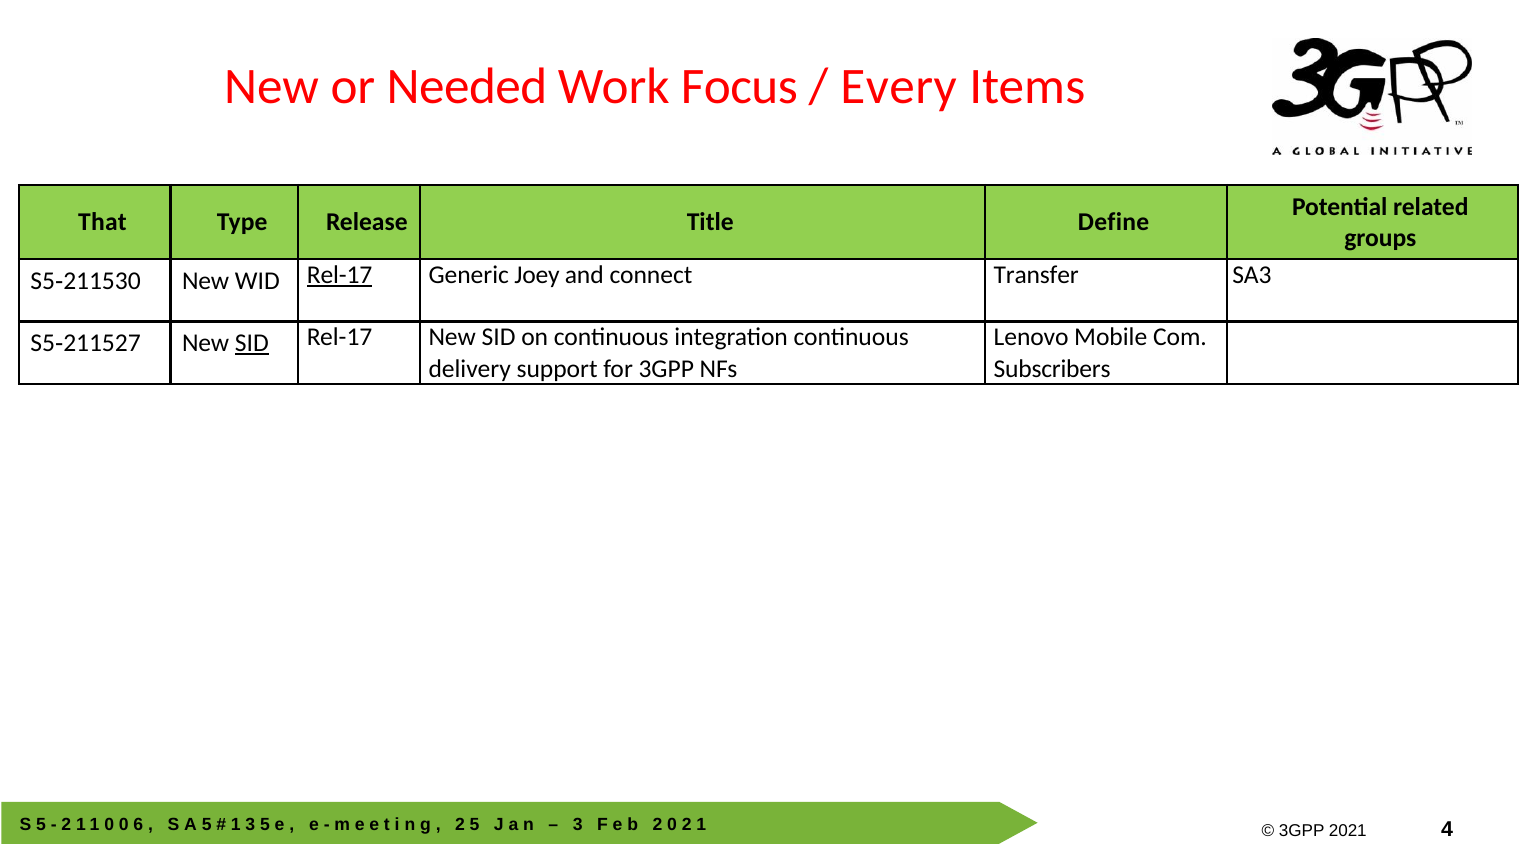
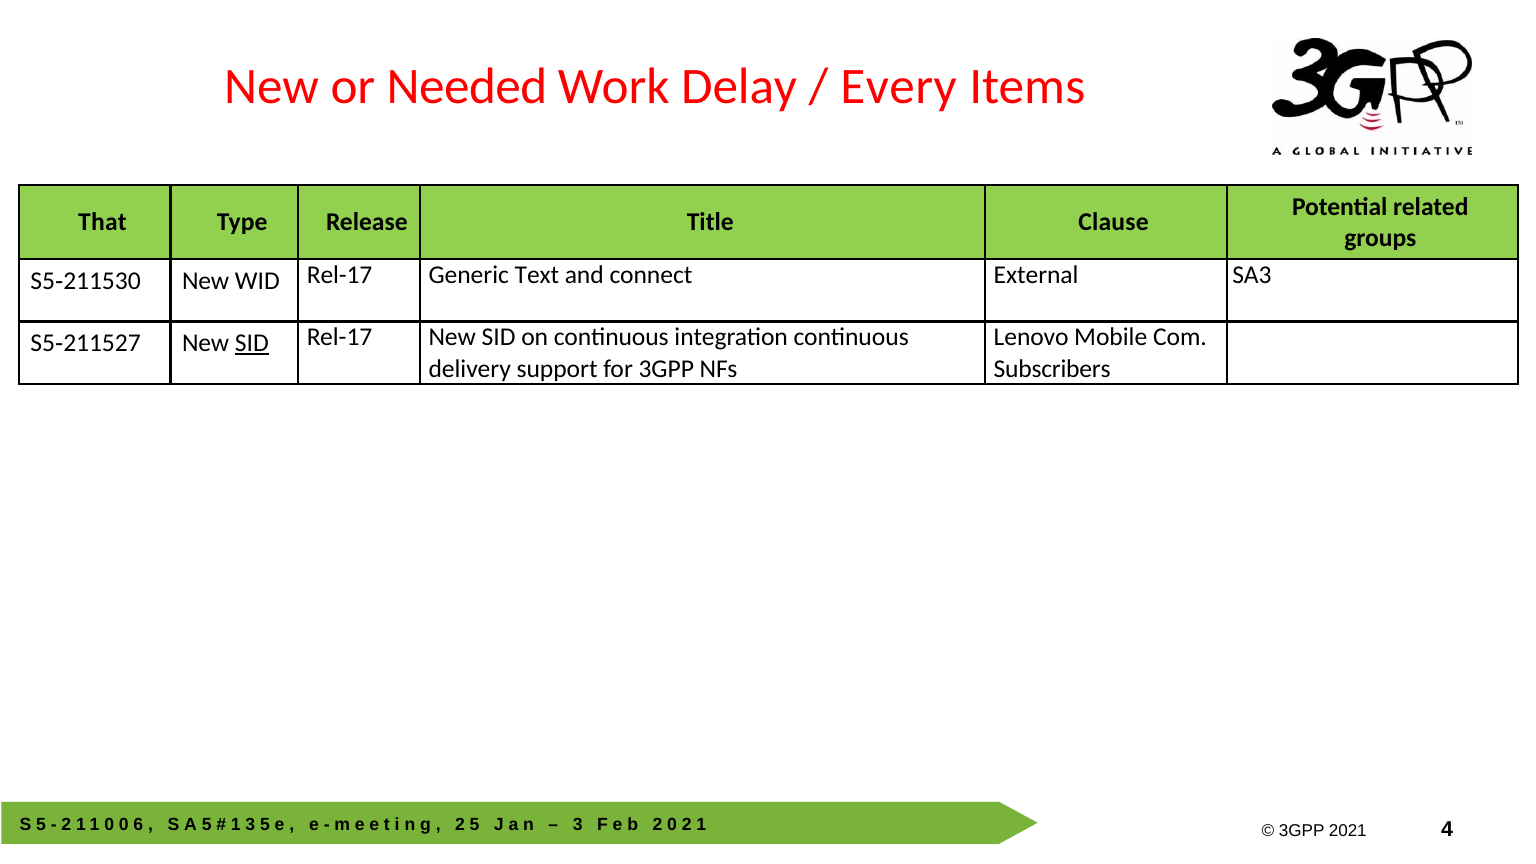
Focus: Focus -> Delay
Define: Define -> Clause
Rel-17 at (340, 275) underline: present -> none
Joey: Joey -> Text
Transfer: Transfer -> External
